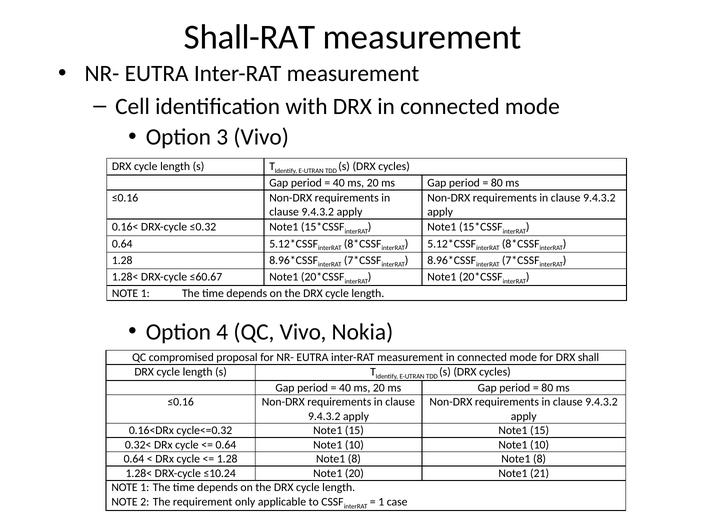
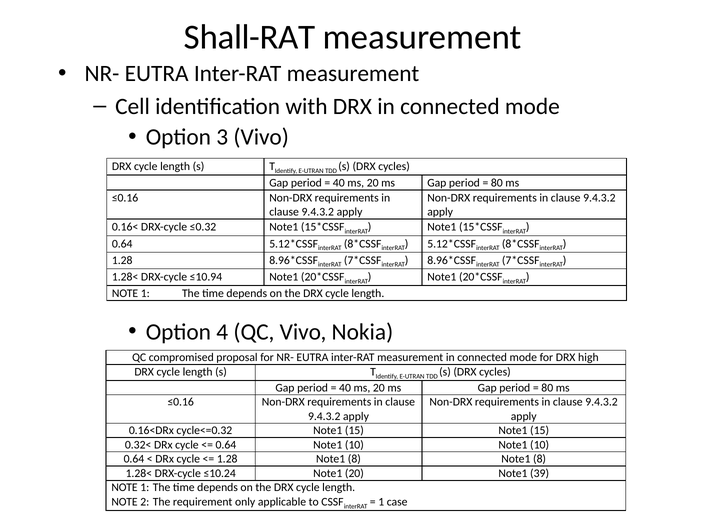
≤60.67: ≤60.67 -> ≤10.94
shall: shall -> high
21: 21 -> 39
